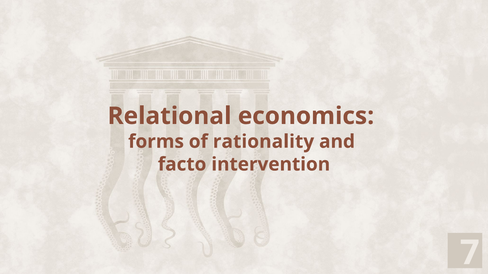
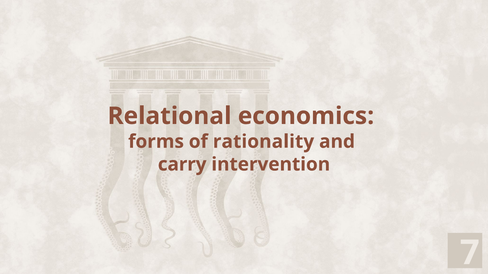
facto: facto -> carry
